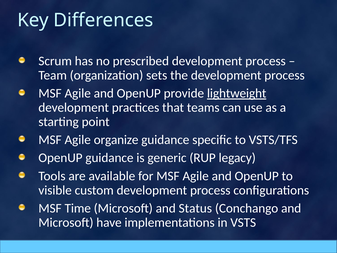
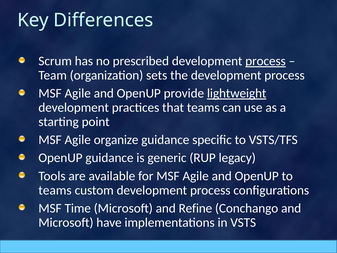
process at (266, 61) underline: none -> present
visible at (55, 190): visible -> teams
Status: Status -> Refine
